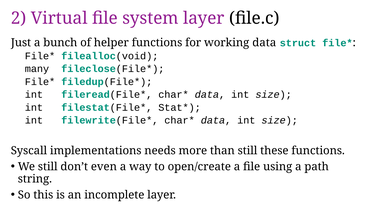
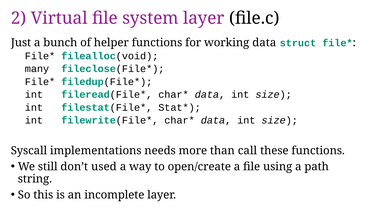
than still: still -> call
even: even -> used
